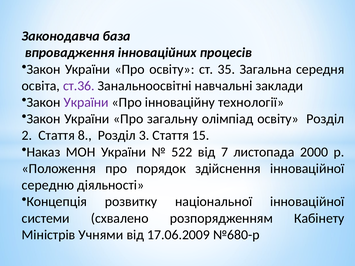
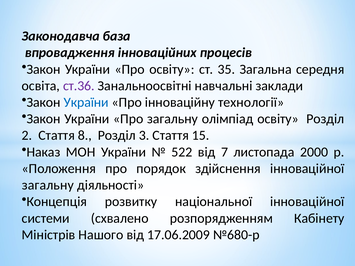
України at (86, 102) colour: purple -> blue
середню at (48, 185): середню -> загальну
Учнями: Учнями -> Нашого
